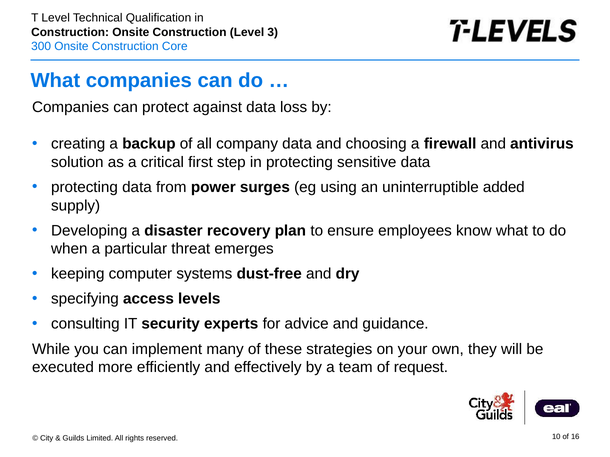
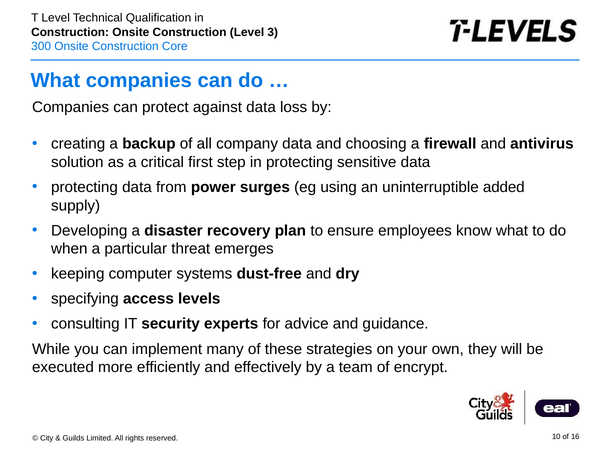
request: request -> encrypt
